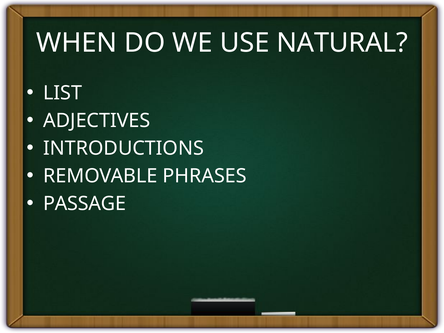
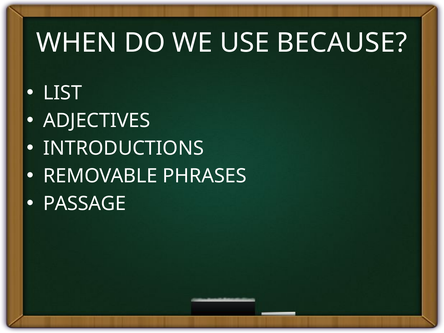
NATURAL: NATURAL -> BECAUSE
